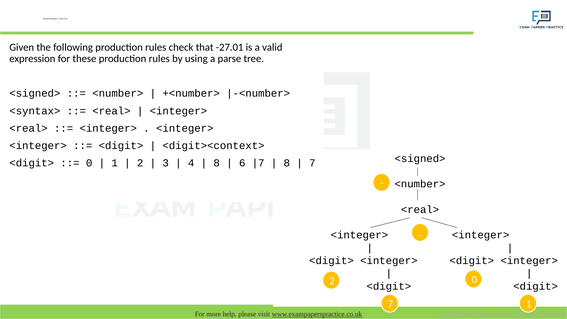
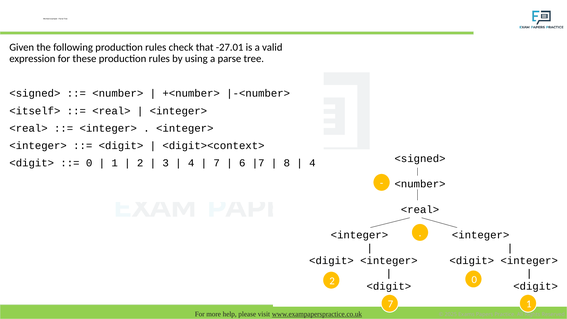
<syntax>: <syntax> -> <itself>
8 at (217, 163): 8 -> 7
7 at (312, 163): 7 -> 4
